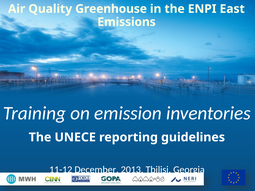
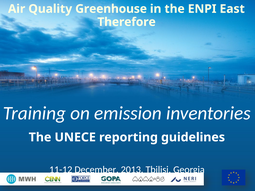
Emissions: Emissions -> Therefore
